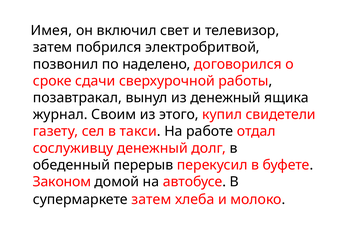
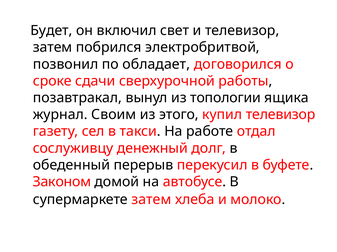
Имея: Имея -> Будет
наделено: наделено -> обладает
из денежный: денежный -> топологии
купил свидетели: свидетели -> телевизор
